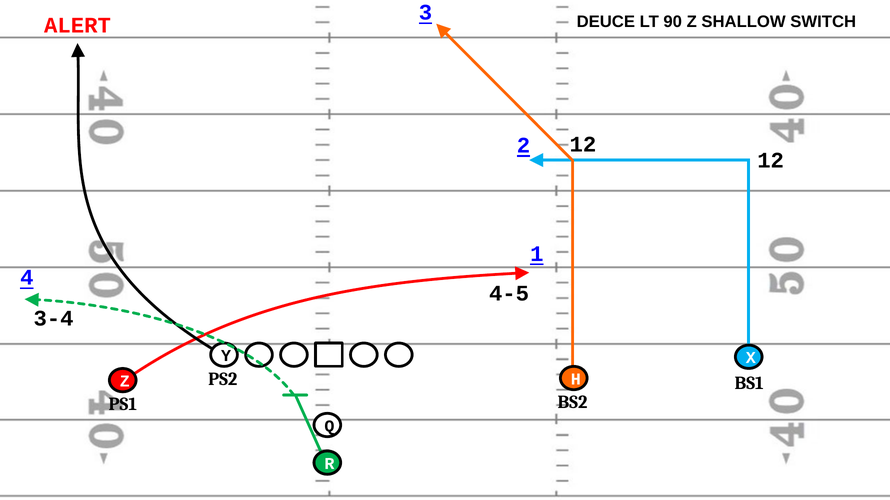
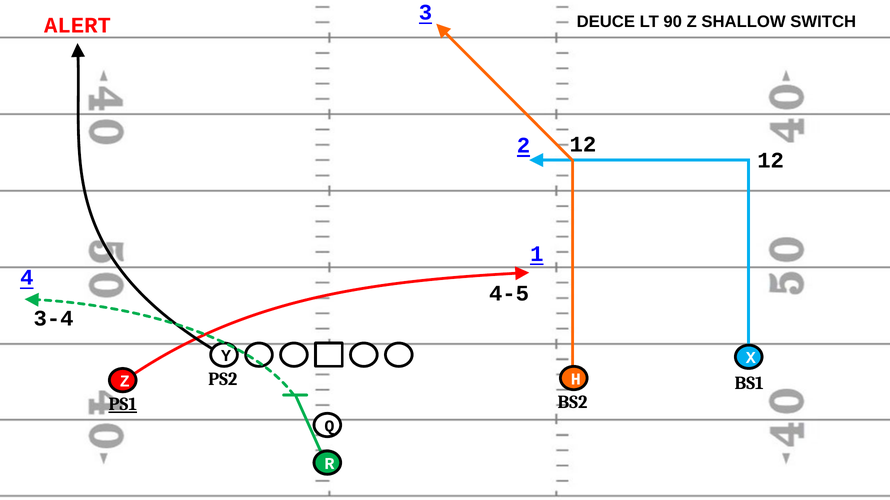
PS1 underline: none -> present
